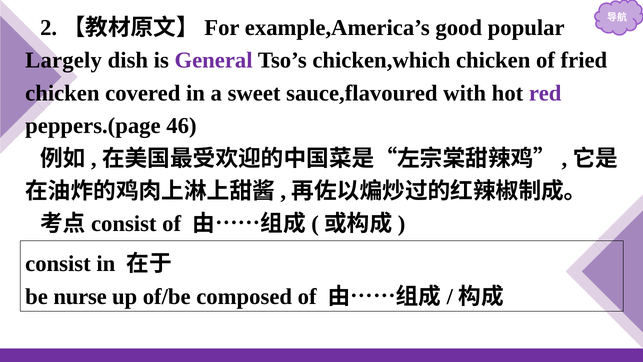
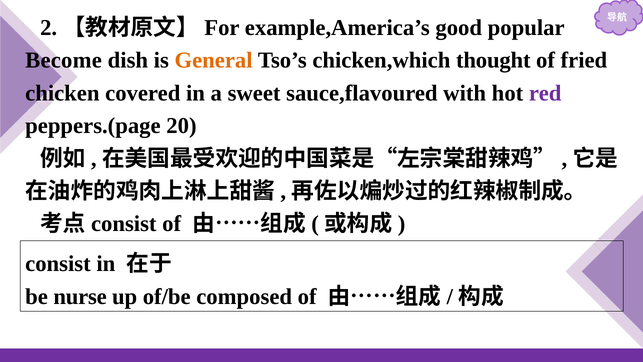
Largely: Largely -> Become
General colour: purple -> orange
chicken,which chicken: chicken -> thought
46: 46 -> 20
